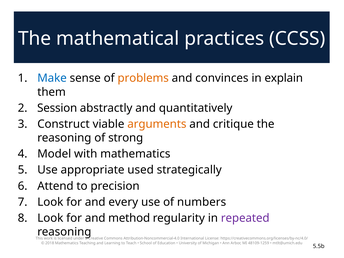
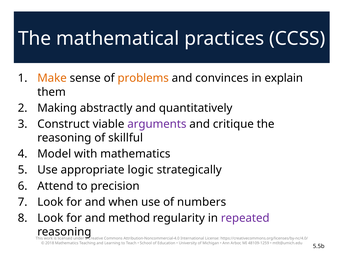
Make colour: blue -> orange
Session: Session -> Making
arguments colour: orange -> purple
strong: strong -> skillful
used: used -> logic
every: every -> when
